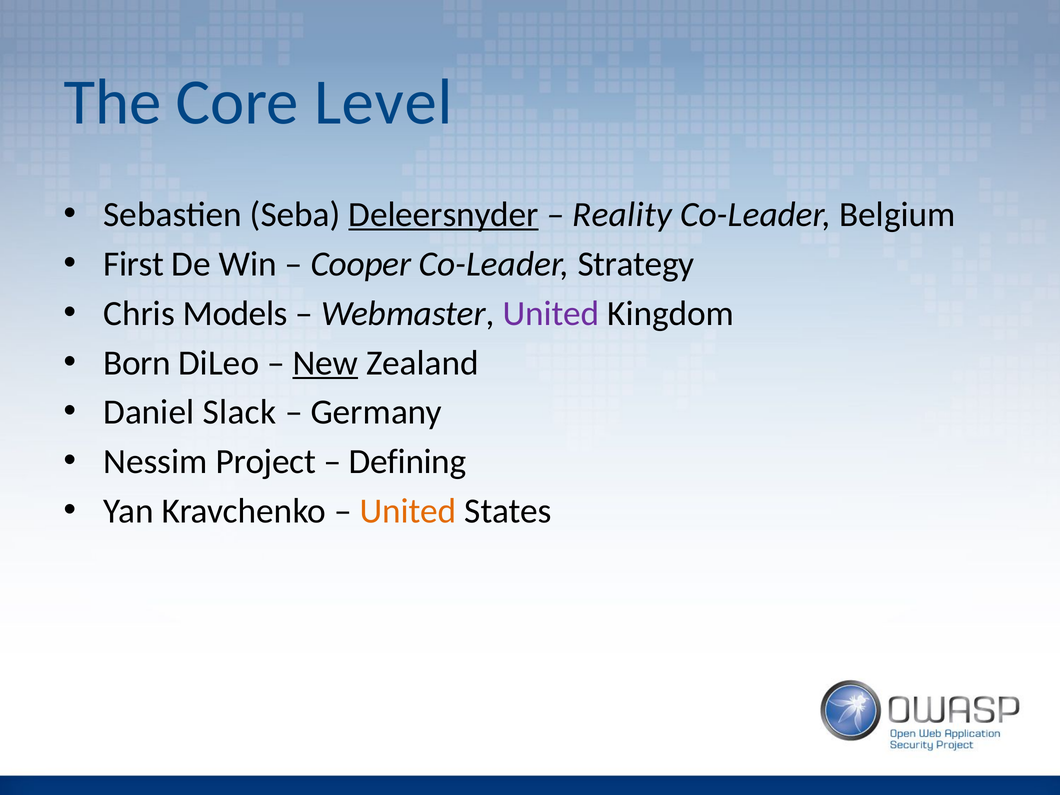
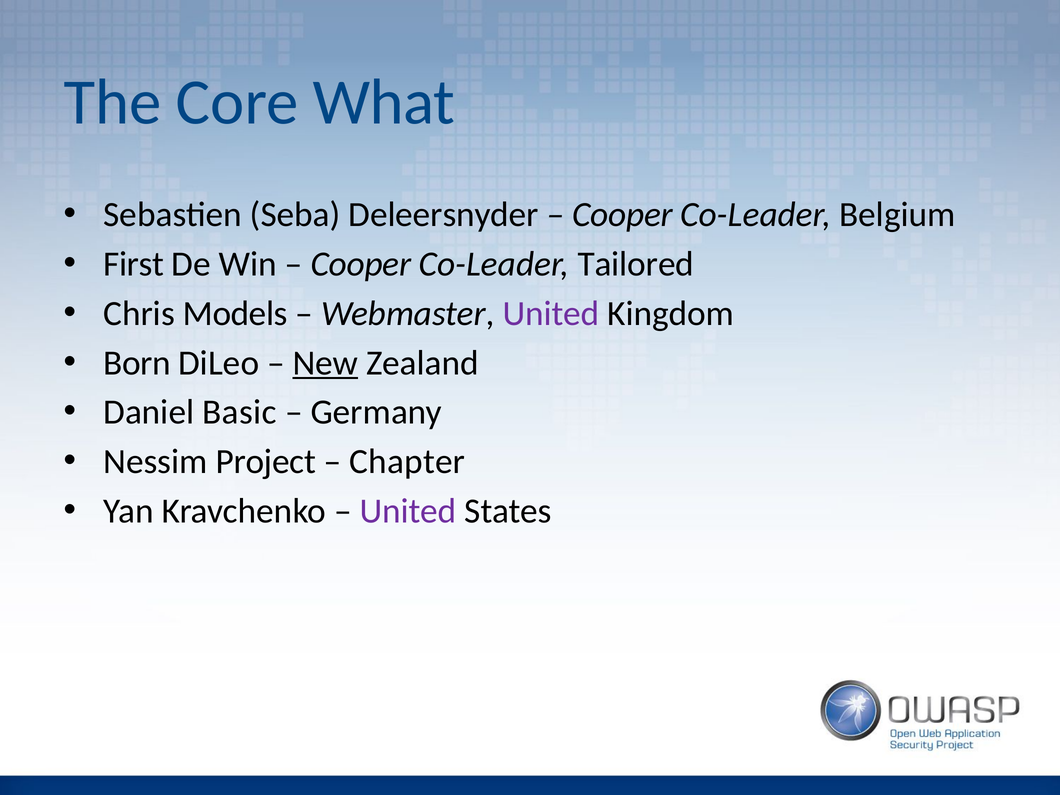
Level: Level -> What
Deleersnyder underline: present -> none
Reality at (622, 214): Reality -> Cooper
Strategy: Strategy -> Tailored
Slack: Slack -> Basic
Defining: Defining -> Chapter
United at (408, 511) colour: orange -> purple
